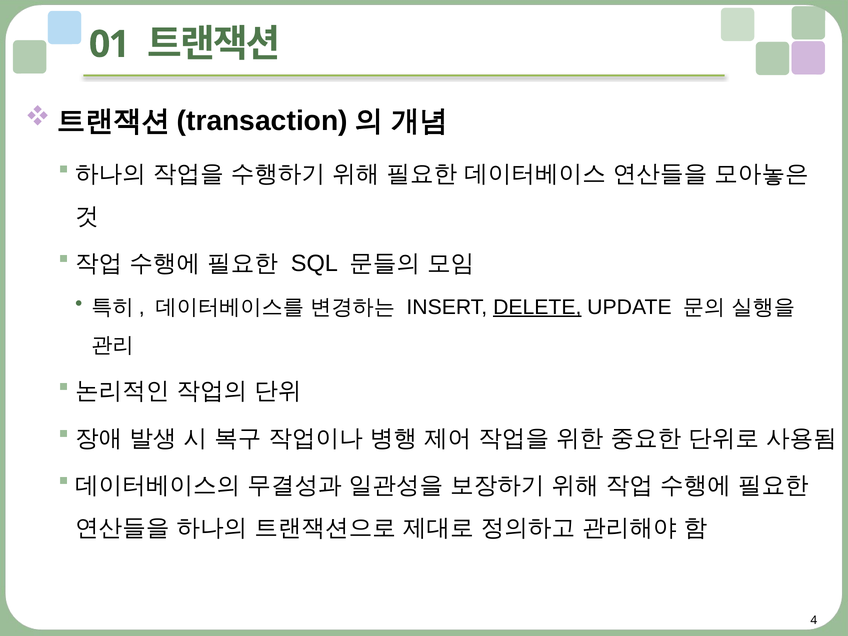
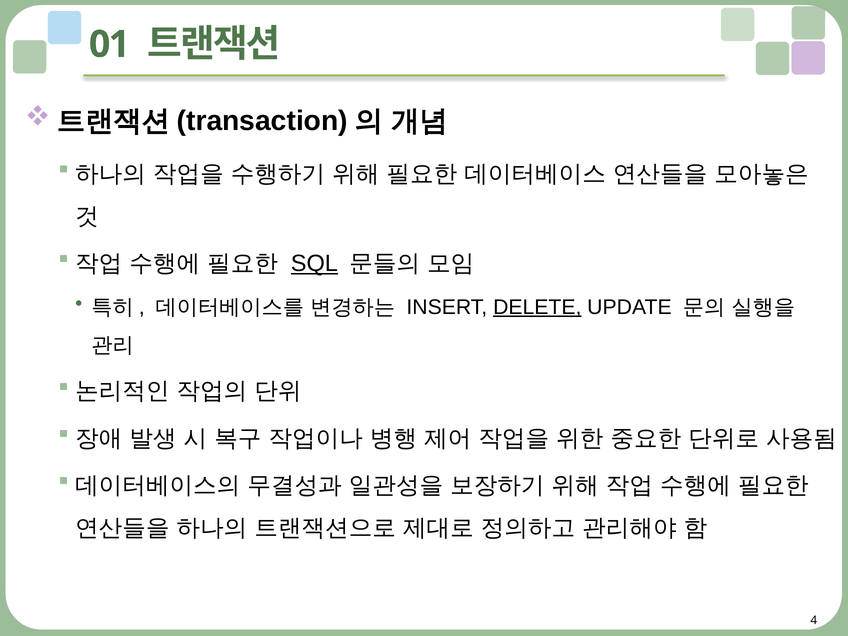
SQL underline: none -> present
